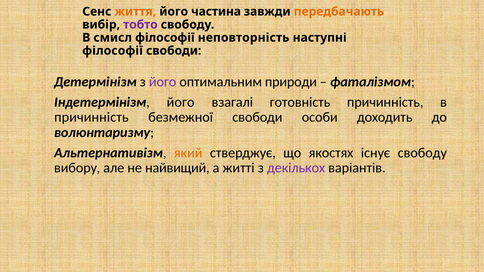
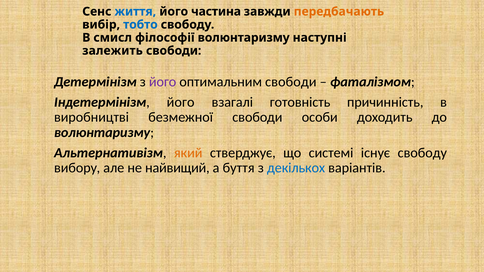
життя colour: orange -> blue
тобто colour: purple -> blue
філософії неповторність: неповторність -> волюнтаризму
філософії at (113, 51): філософії -> залежить
оптимальним природи: природи -> свободи
причинність at (91, 117): причинність -> виробництві
якостях: якостях -> системі
житті: житті -> буття
декількох colour: purple -> blue
